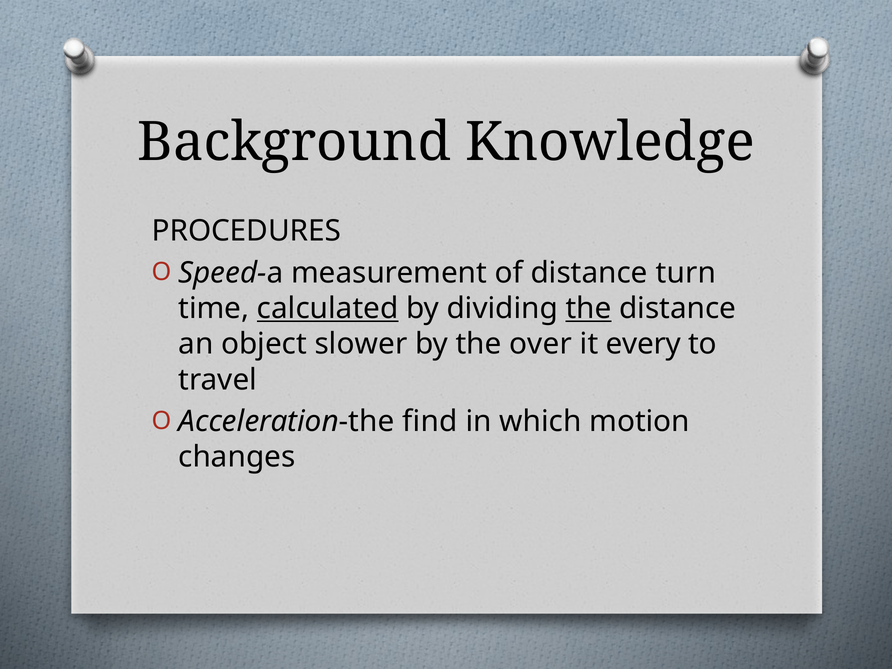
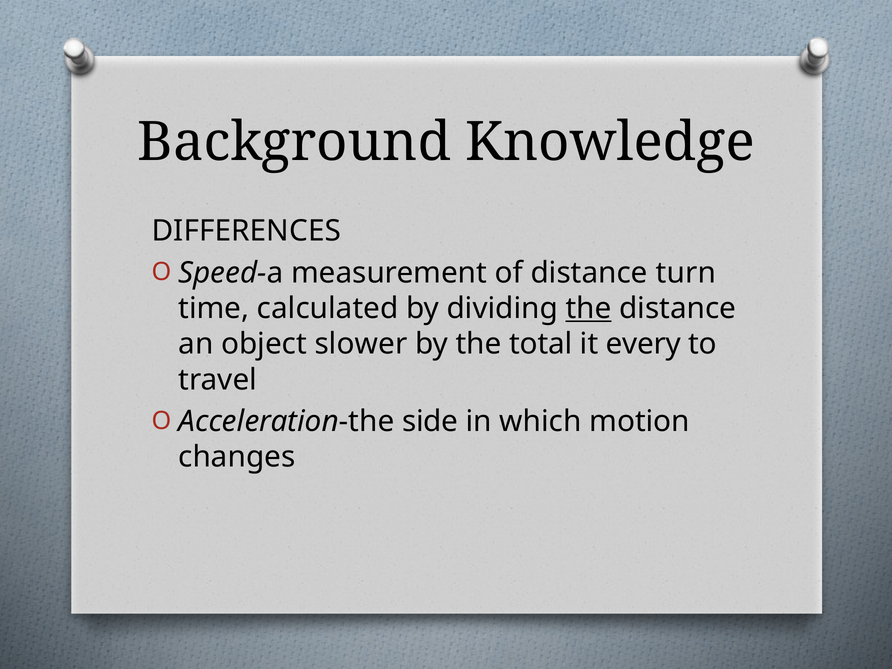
PROCEDURES: PROCEDURES -> DIFFERENCES
calculated underline: present -> none
over: over -> total
find: find -> side
